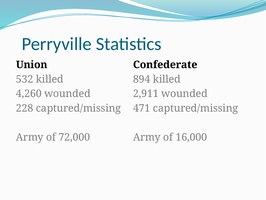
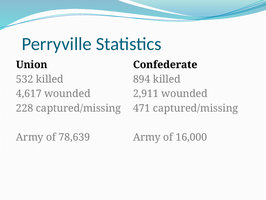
4,260: 4,260 -> 4,617
72,000: 72,000 -> 78,639
